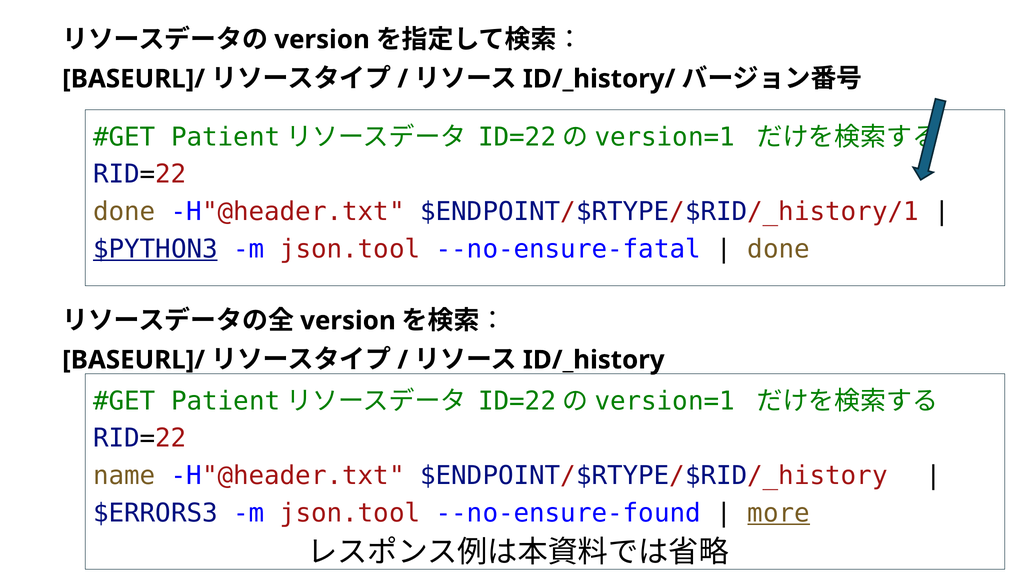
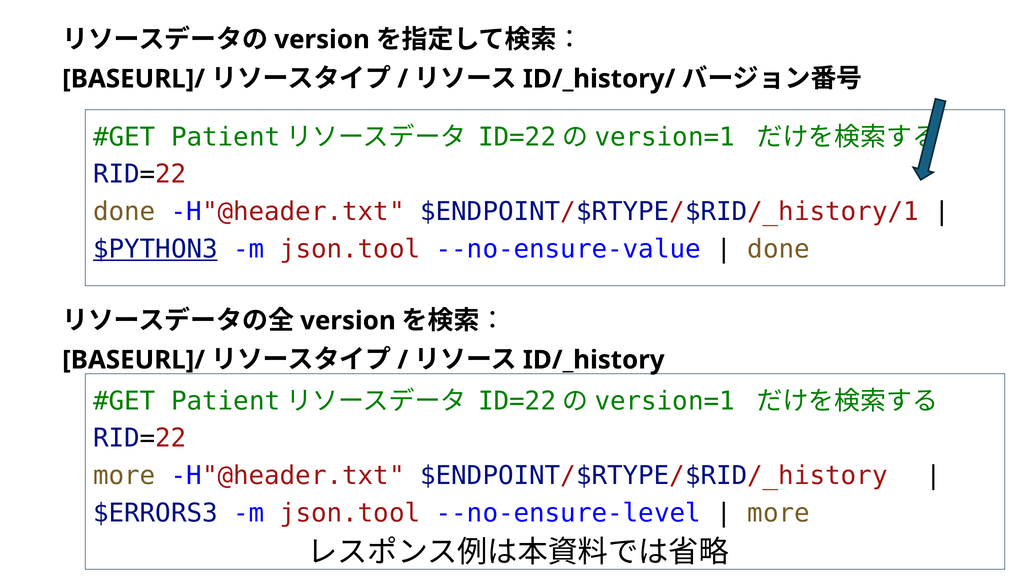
--no-ensure-fatal: --no-ensure-fatal -> --no-ensure-value
name at (124, 475): name -> more
--no-ensure-found: --no-ensure-found -> --no-ensure-level
more at (779, 513) underline: present -> none
